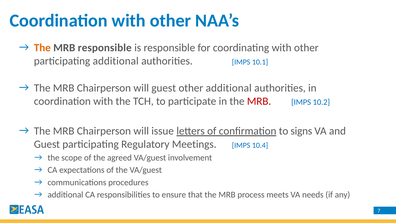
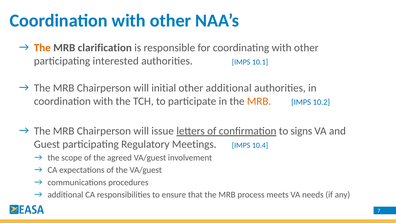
MRB responsible: responsible -> clarification
participating additional: additional -> interested
will guest: guest -> initial
MRB at (259, 101) colour: red -> orange
